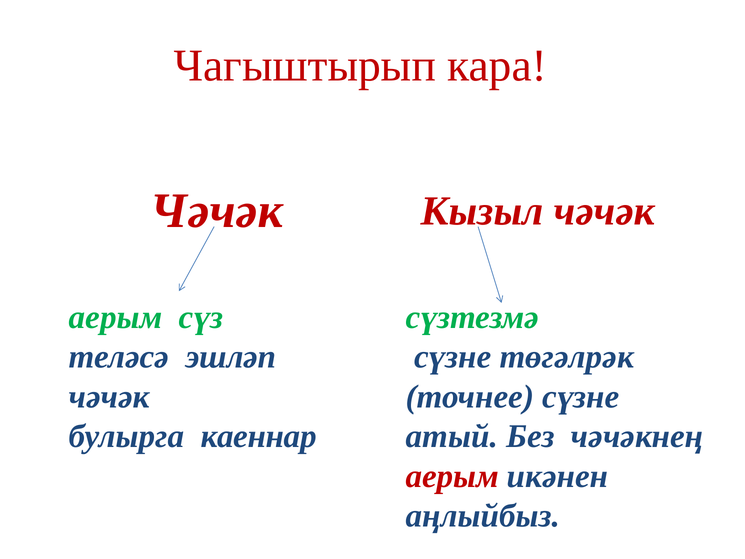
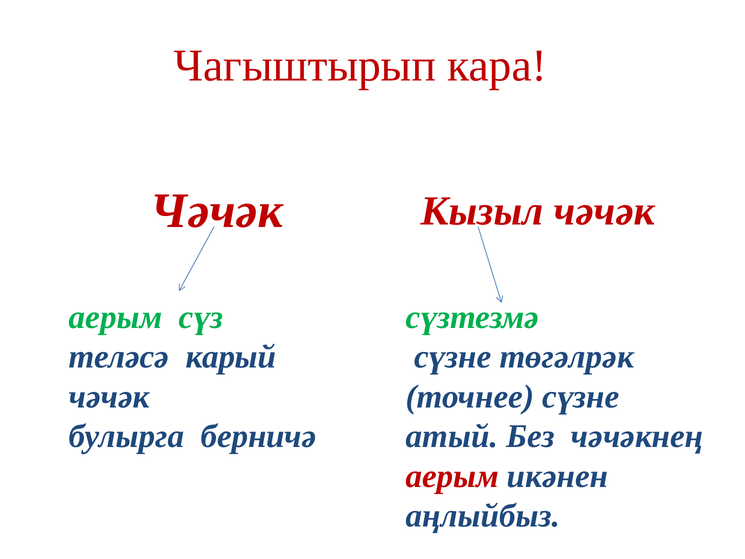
эшләп: эшләп -> карый
каеннар: каеннар -> берничә
